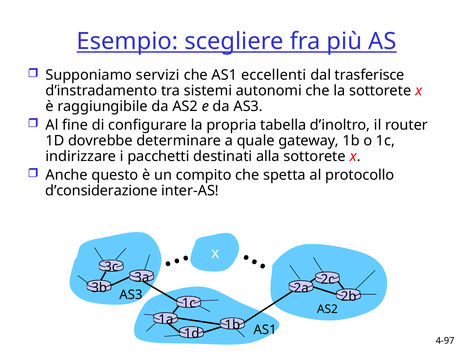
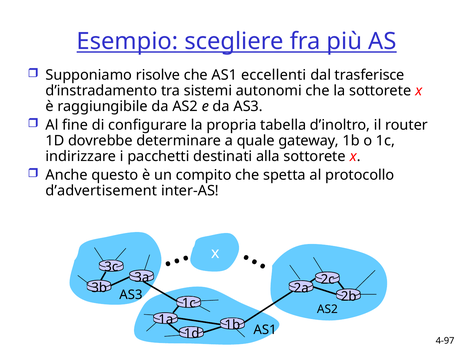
servizi: servizi -> risolve
d’considerazione: d’considerazione -> d’advertisement
